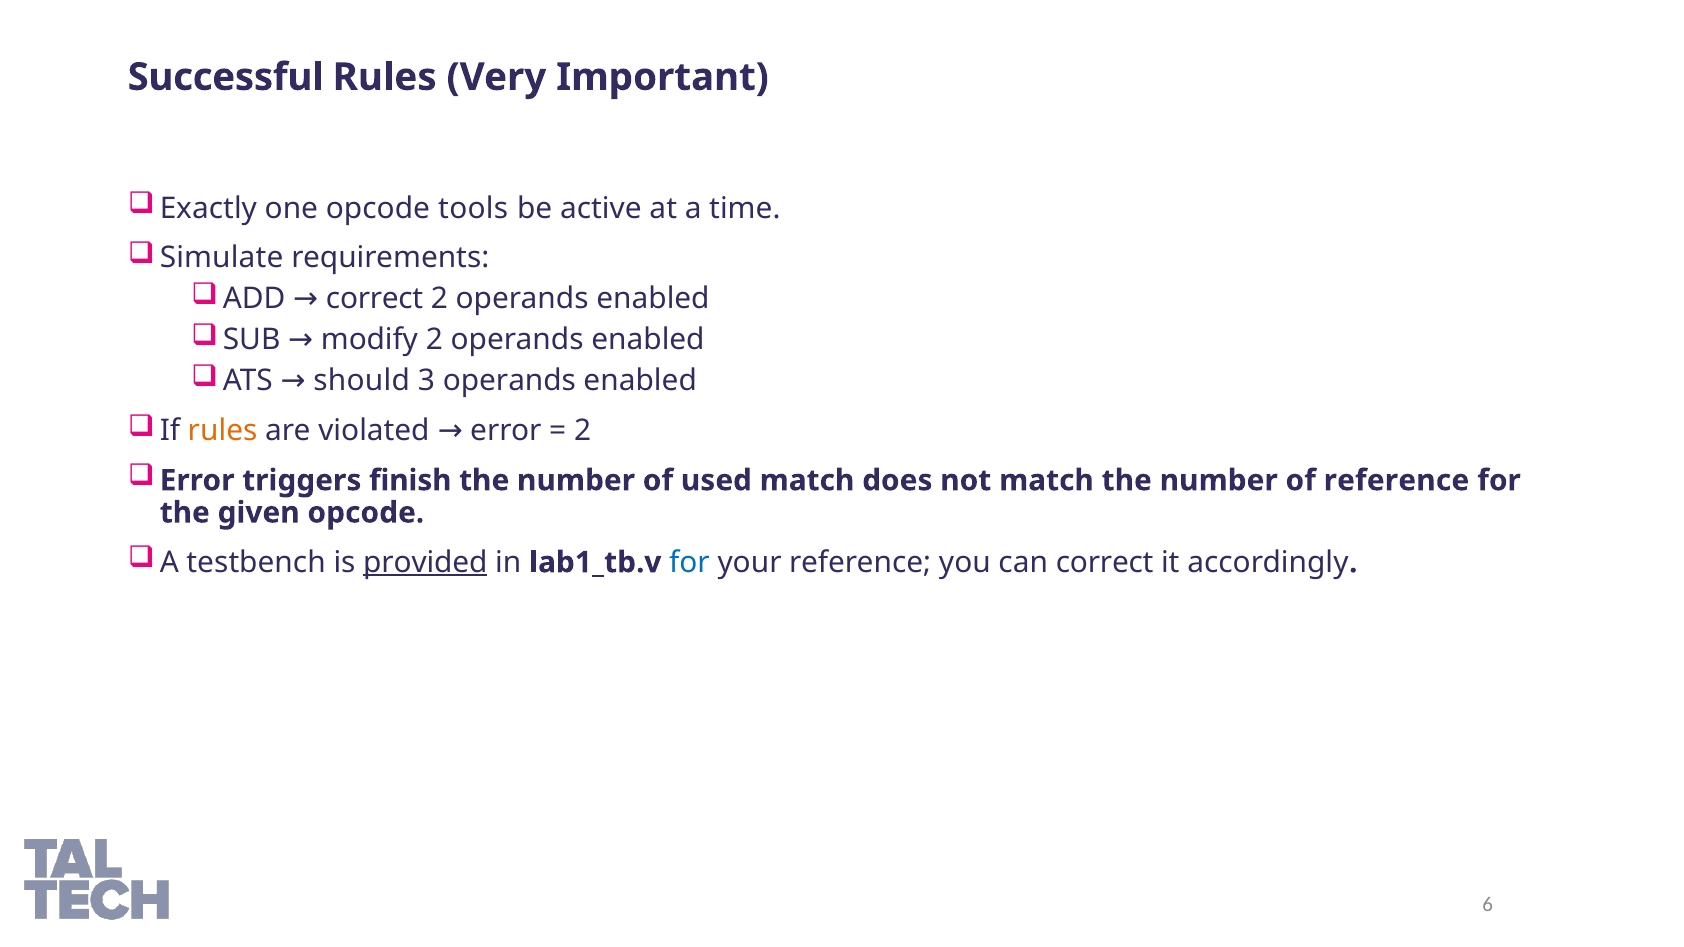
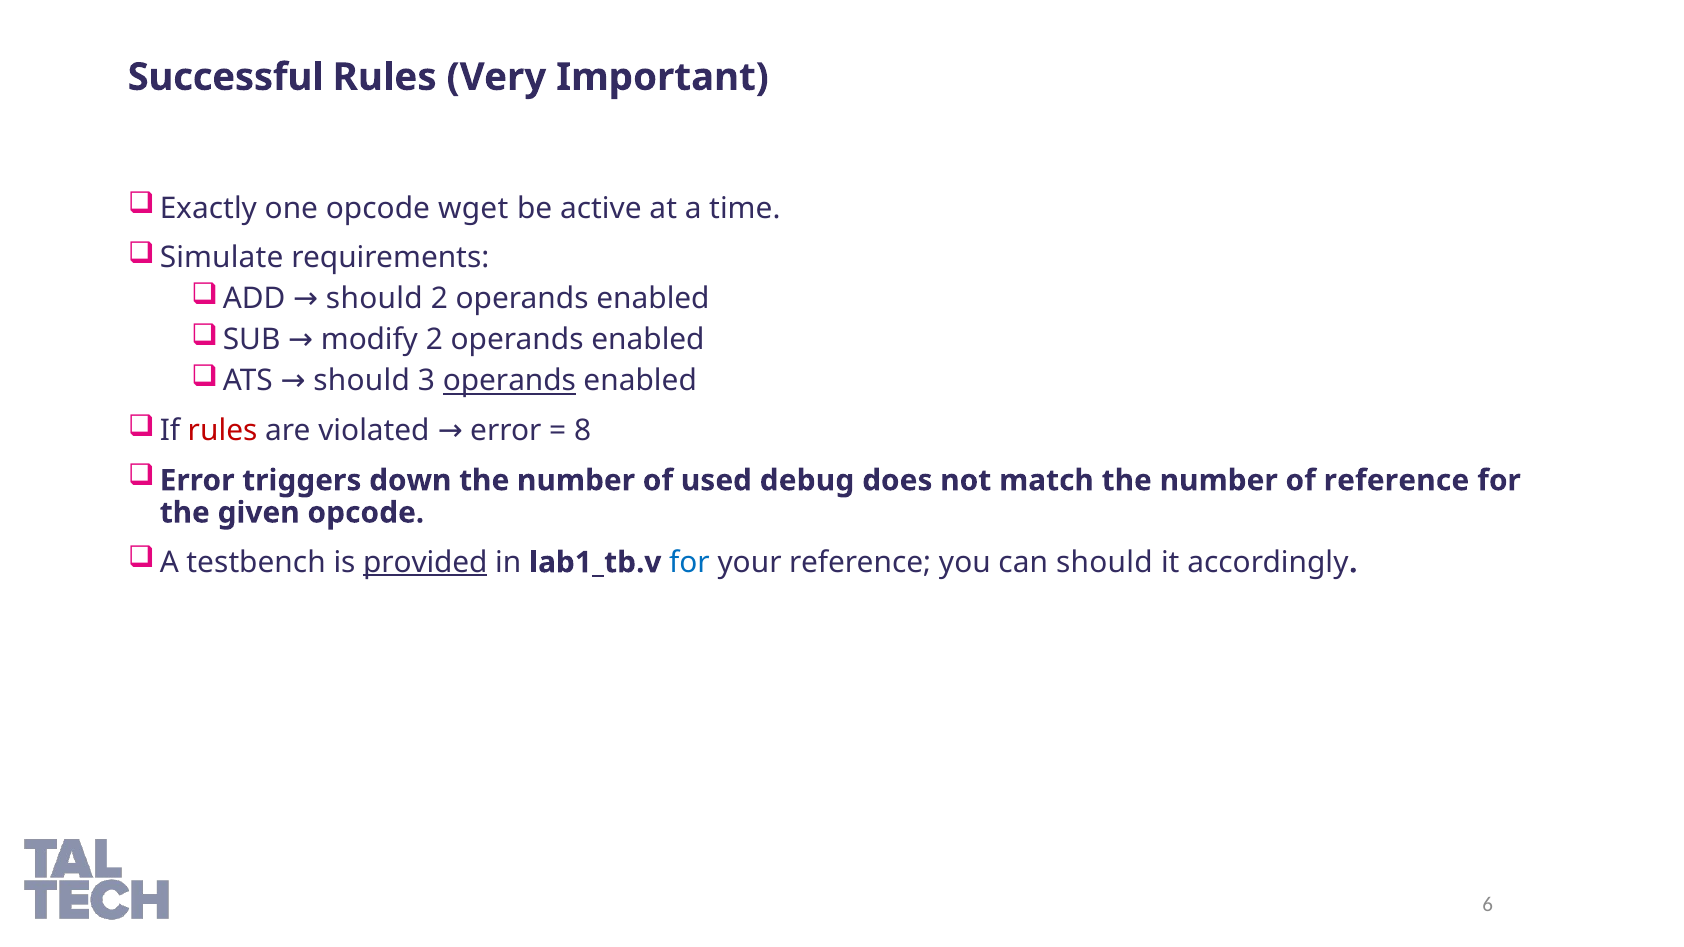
tools: tools -> wget
ADD correct: correct -> should
operands at (509, 381) underline: none -> present
rules at (223, 431) colour: orange -> red
2 at (583, 431): 2 -> 8
finish: finish -> down
used match: match -> debug
can correct: correct -> should
